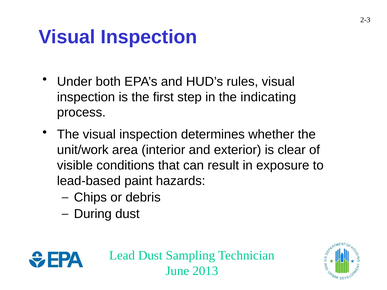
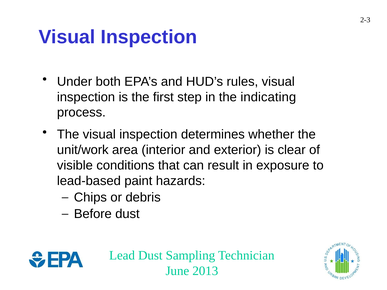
During: During -> Before
